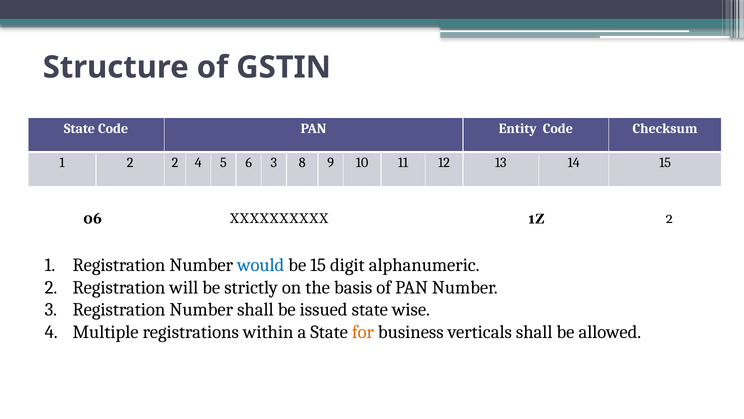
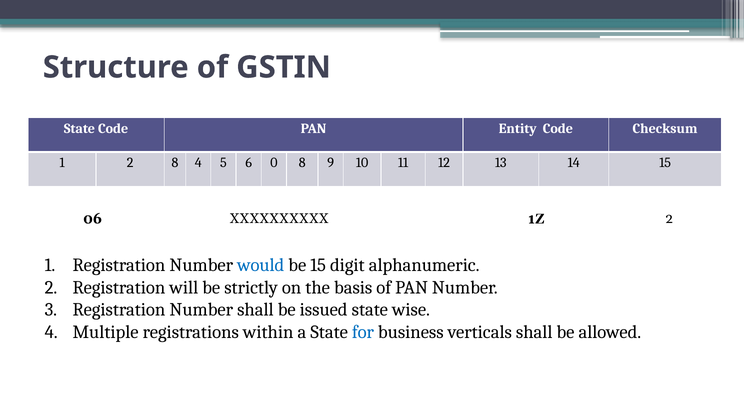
2 2: 2 -> 8
6 3: 3 -> 0
for colour: orange -> blue
